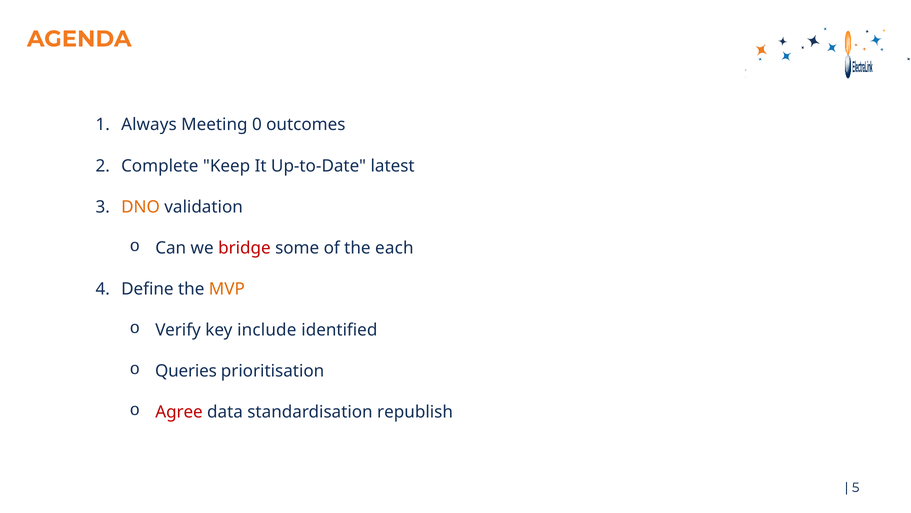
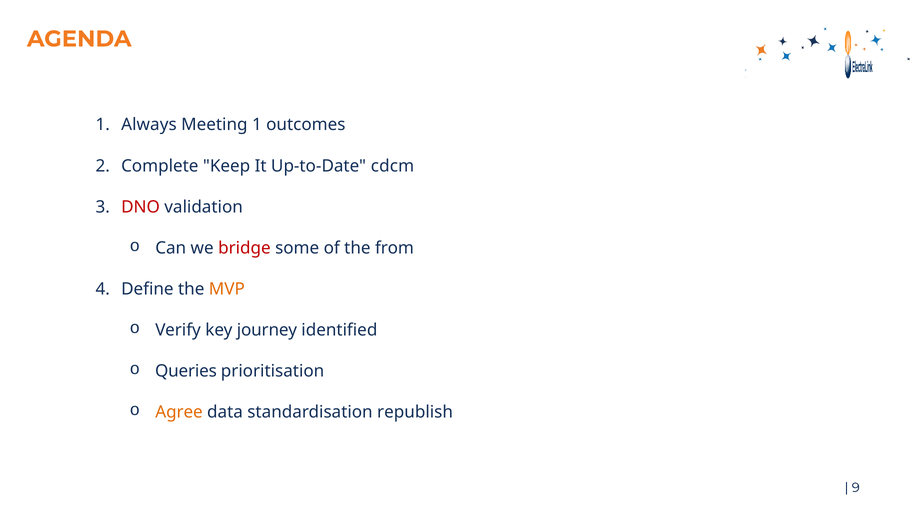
Meeting 0: 0 -> 1
latest: latest -> cdcm
DNO colour: orange -> red
each: each -> from
include: include -> journey
Agree colour: red -> orange
5: 5 -> 9
